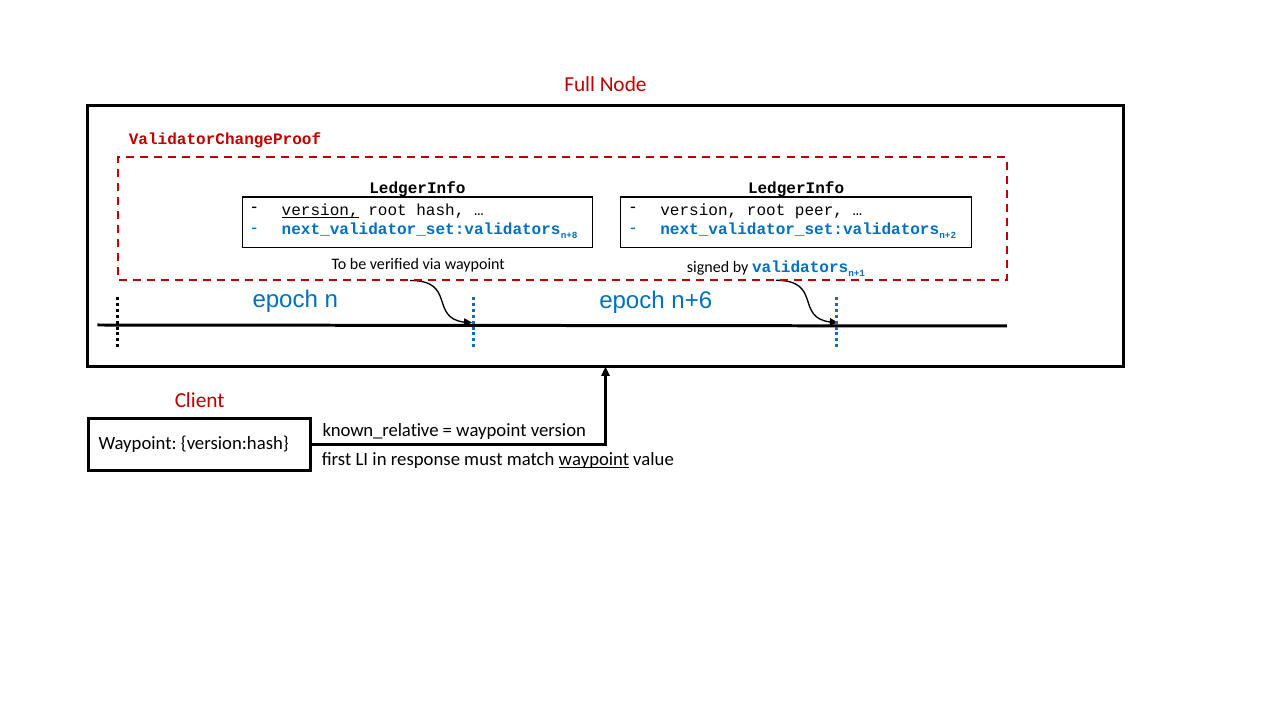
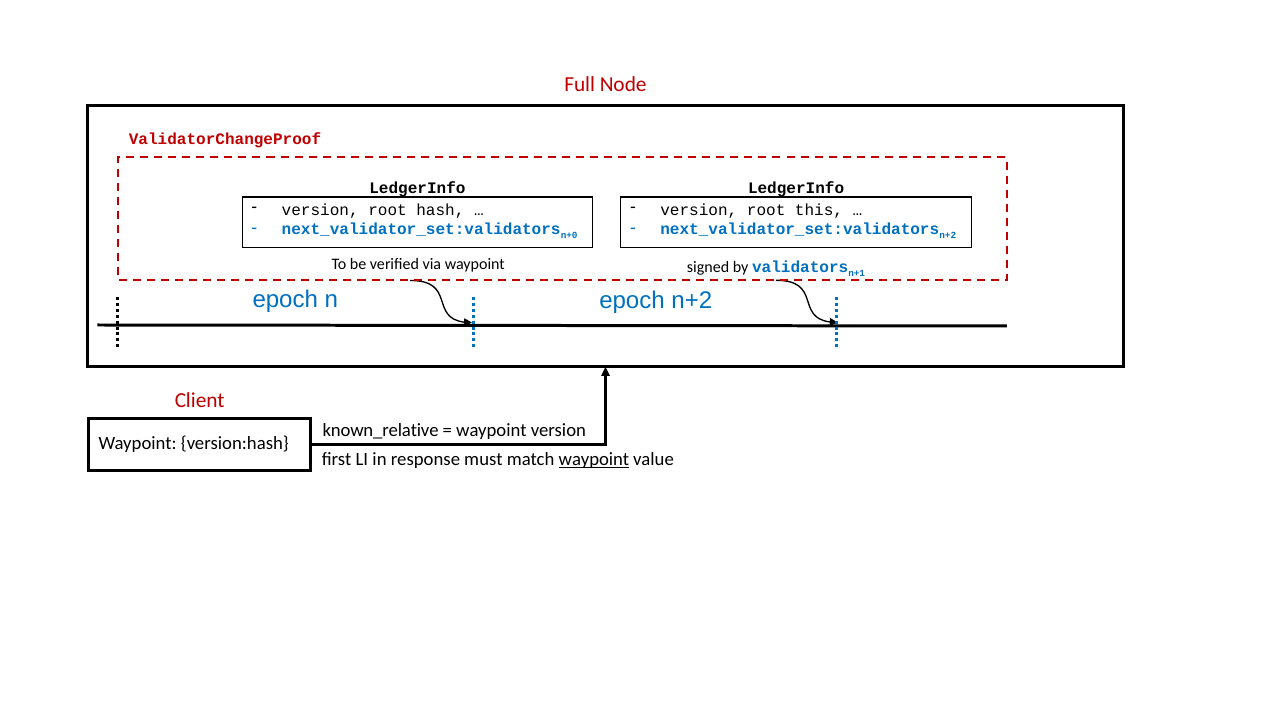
version at (320, 210) underline: present -> none
peer: peer -> this
n+8: n+8 -> n+0
epoch n+6: n+6 -> n+2
